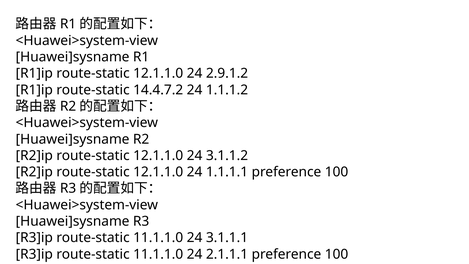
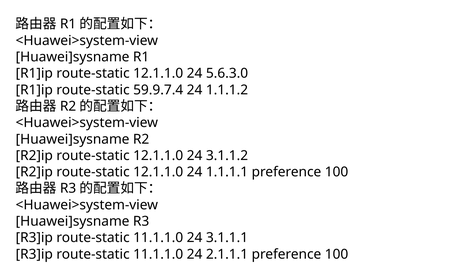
2.9.1.2: 2.9.1.2 -> 5.6.3.0
14.4.7.2: 14.4.7.2 -> 59.9.7.4
